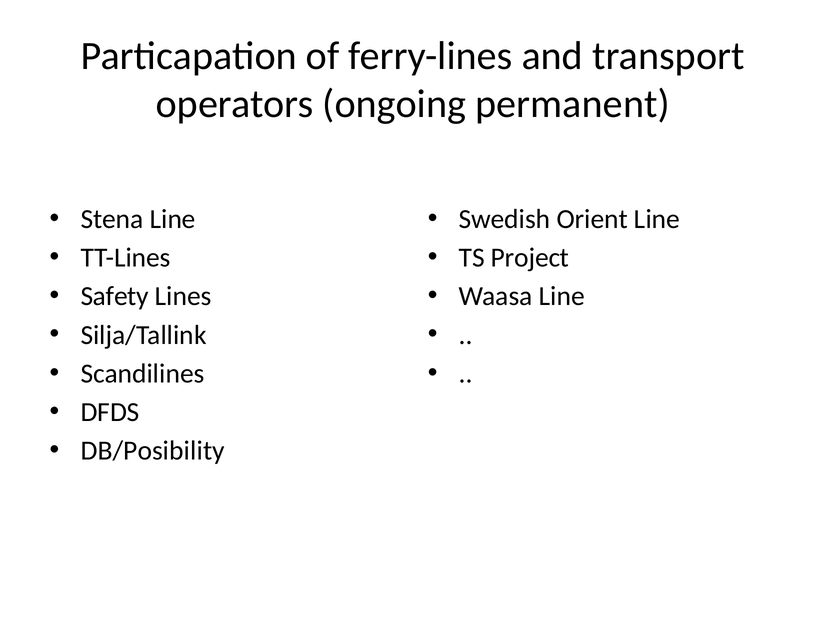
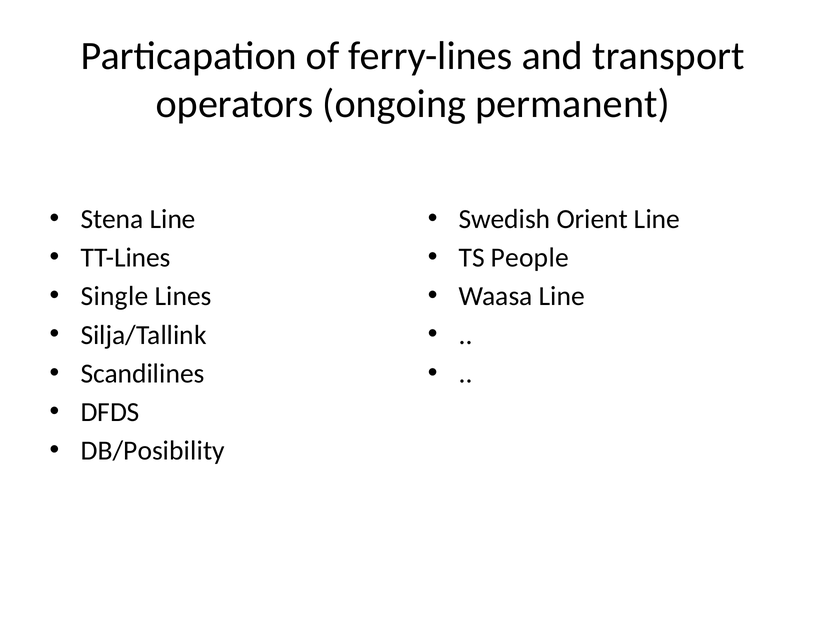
Project: Project -> People
Safety: Safety -> Single
